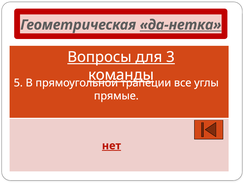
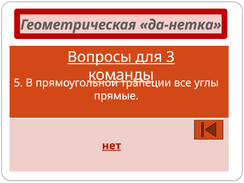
да-нетка underline: present -> none
